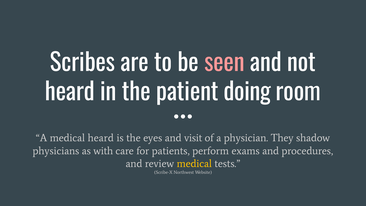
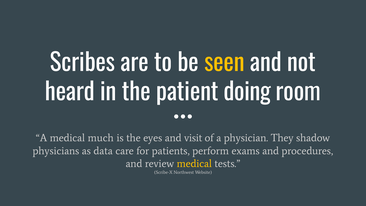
seen colour: pink -> yellow
medical heard: heard -> much
with: with -> data
